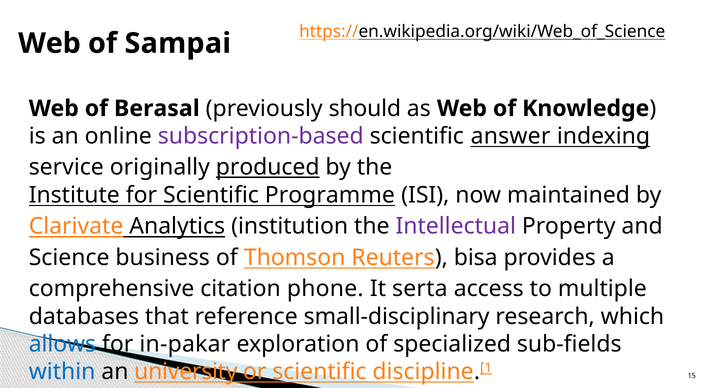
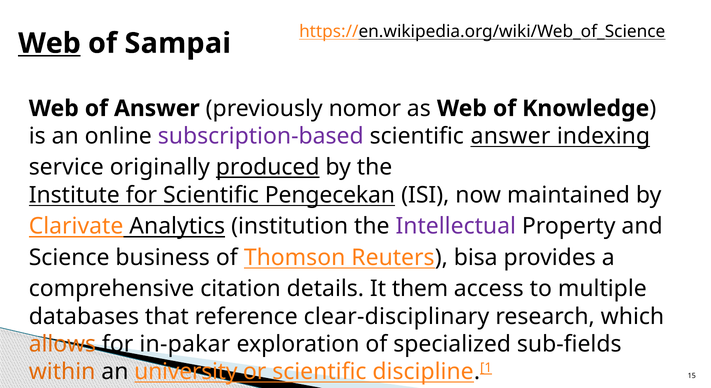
Web at (49, 43) underline: none -> present
of Berasal: Berasal -> Answer
should: should -> nomor
Programme: Programme -> Pengecekan
phone: phone -> details
serta: serta -> them
small-disciplinary: small-disciplinary -> clear-disciplinary
allows colour: blue -> orange
within colour: blue -> orange
